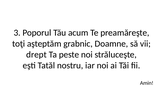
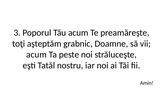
drept at (36, 54): drept -> acum
